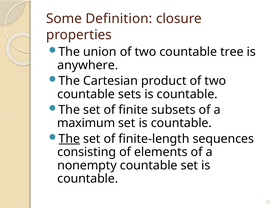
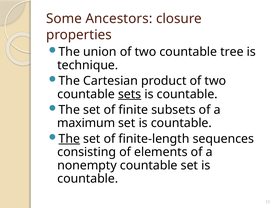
Definition: Definition -> Ancestors
anywhere: anywhere -> technique
sets underline: none -> present
